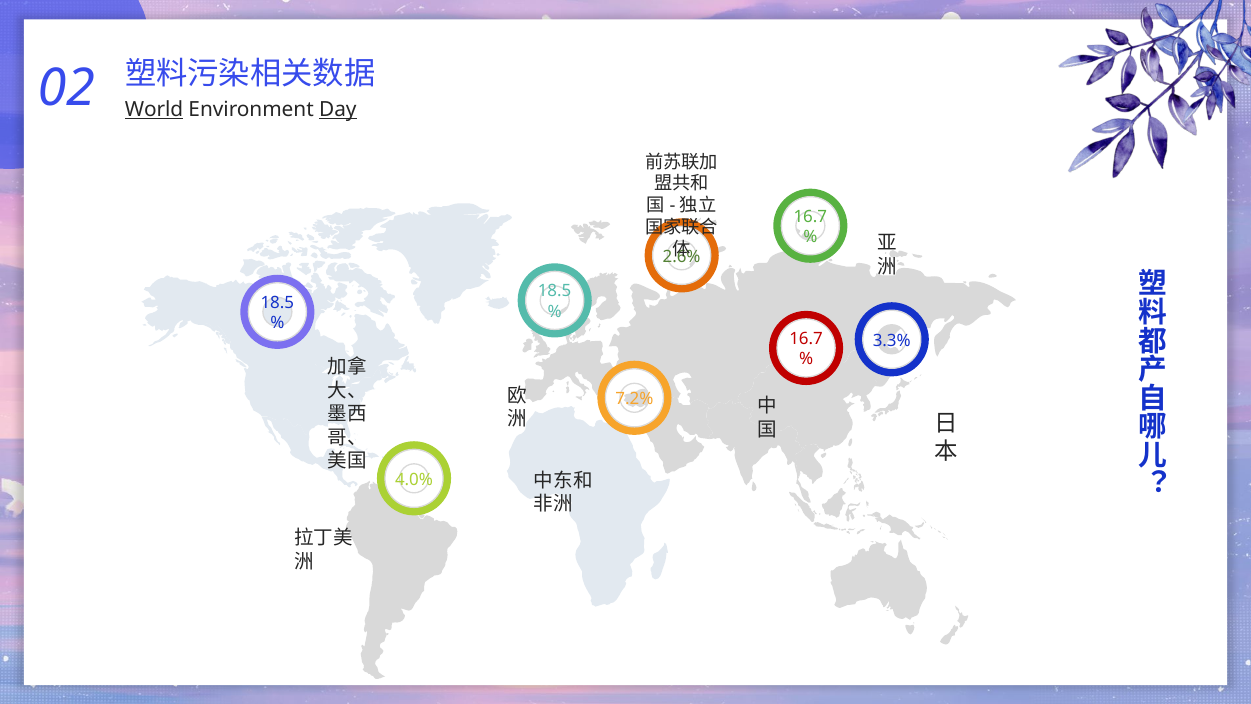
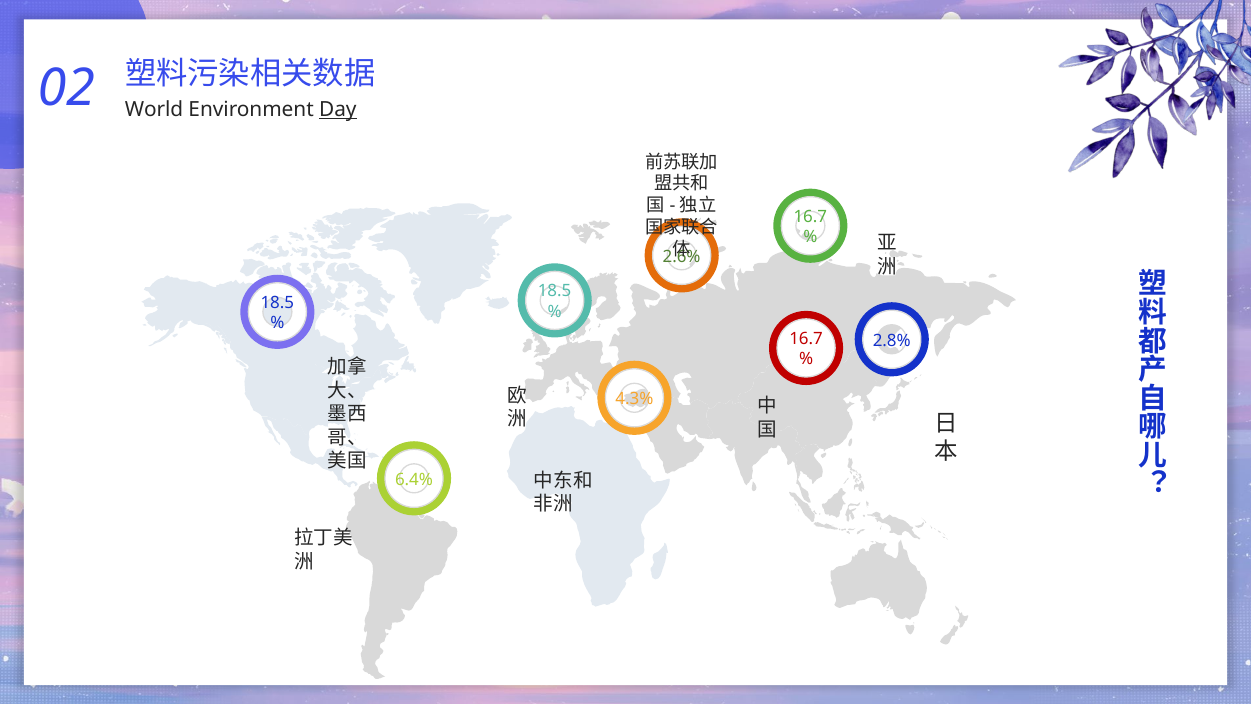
World underline: present -> none
3.3%: 3.3% -> 2.8%
7.2%: 7.2% -> 4.3%
4.0%: 4.0% -> 6.4%
